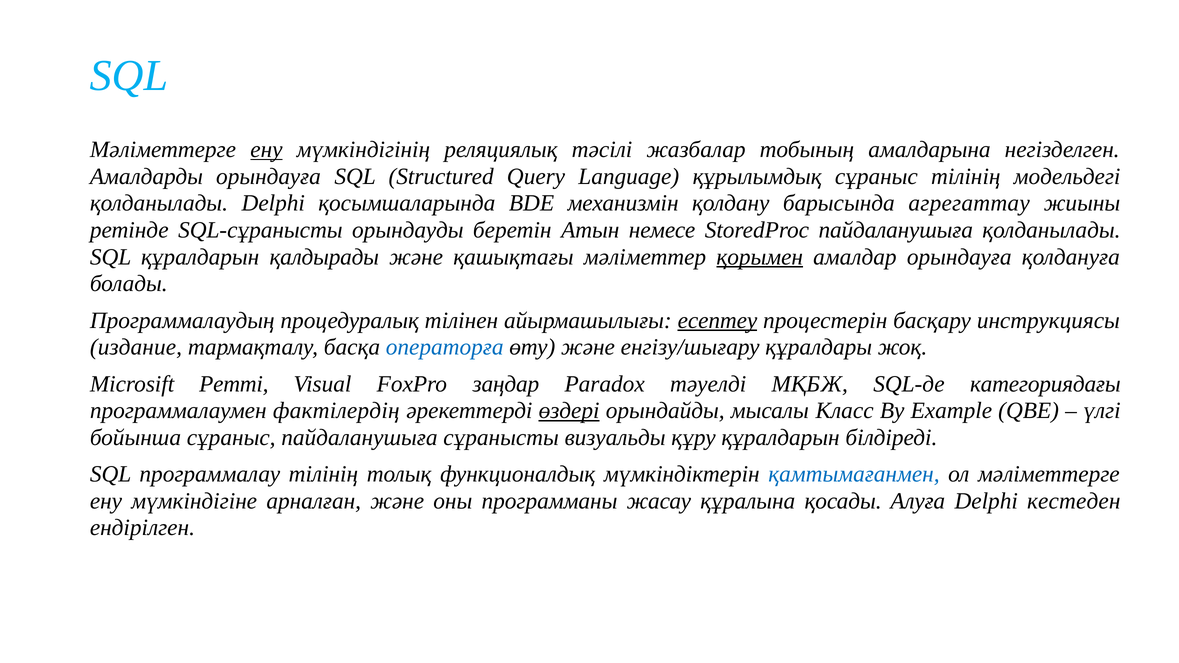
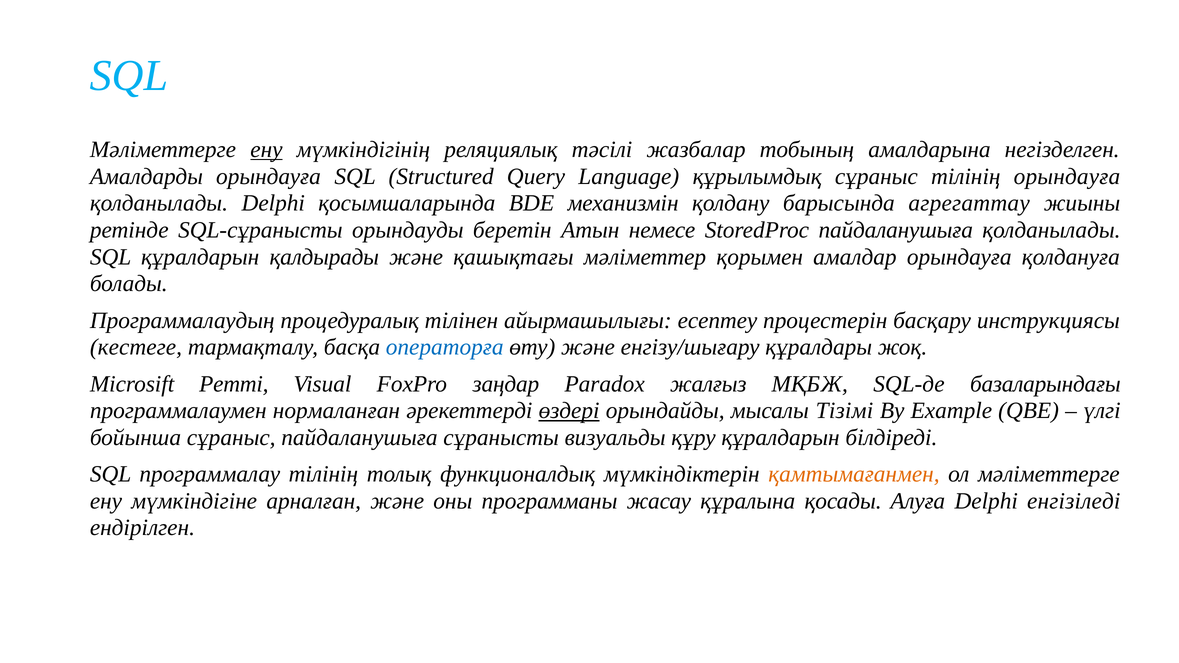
тілінің модельдегі: модельдегі -> орындауға
қорымен underline: present -> none
есептеу underline: present -> none
издание: издание -> кестеге
тәуелді: тәуелді -> жалғыз
категориядағы: категориядағы -> базаларындағы
фактілердің: фактілердің -> нормаланған
Класс: Класс -> Тізімі
қамтымағанмен colour: blue -> orange
кестеден: кестеден -> енгізіледі
